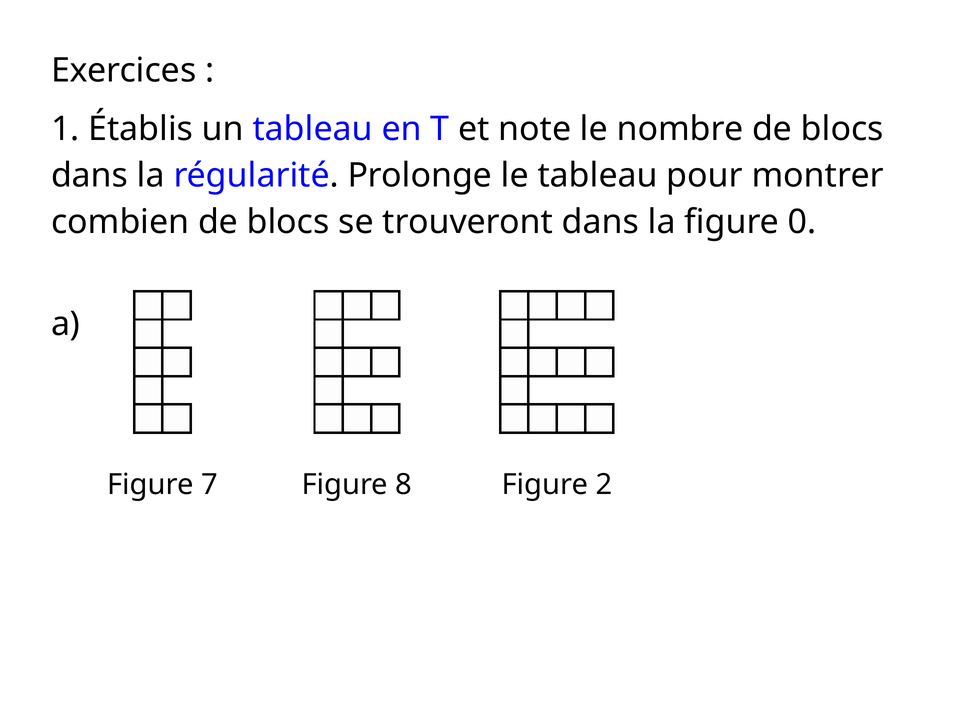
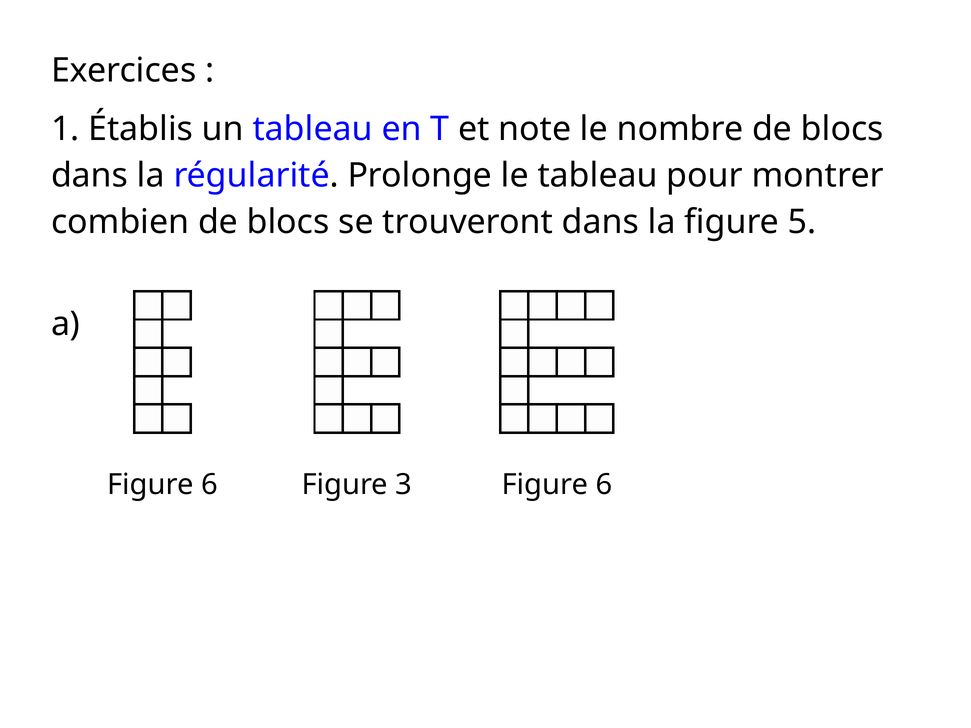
0: 0 -> 5
7 at (210, 485): 7 -> 6
8: 8 -> 3
2 at (604, 485): 2 -> 6
